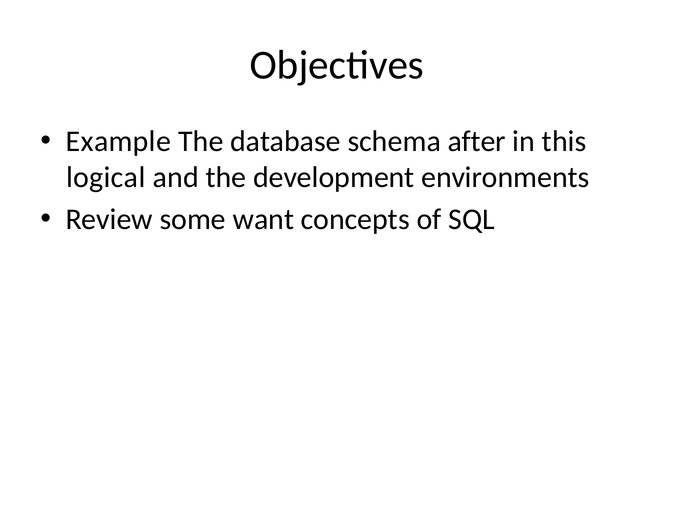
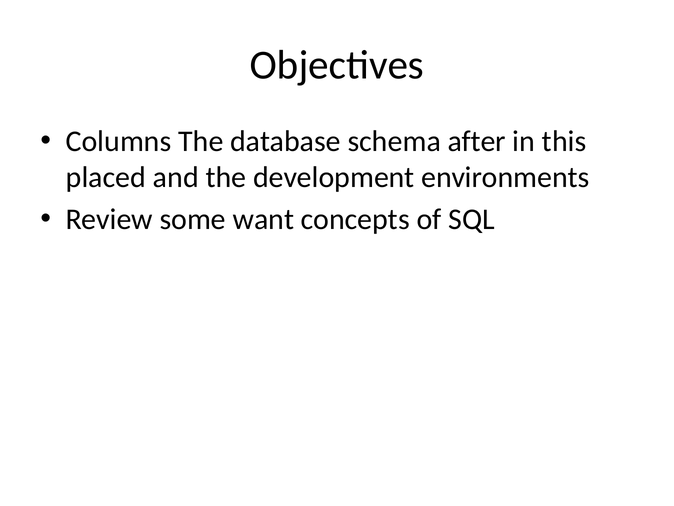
Example: Example -> Columns
logical: logical -> placed
